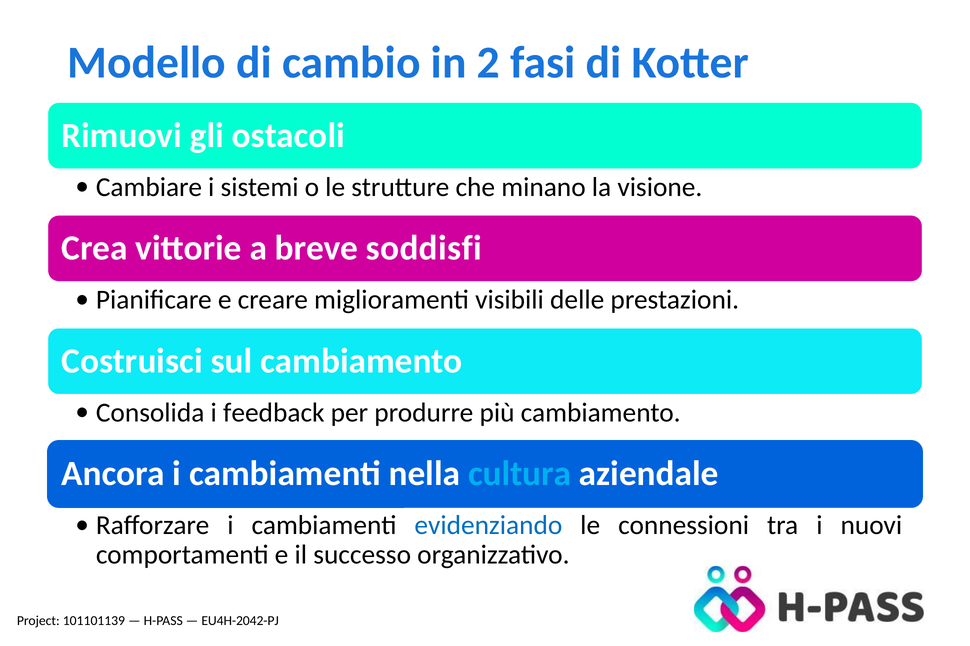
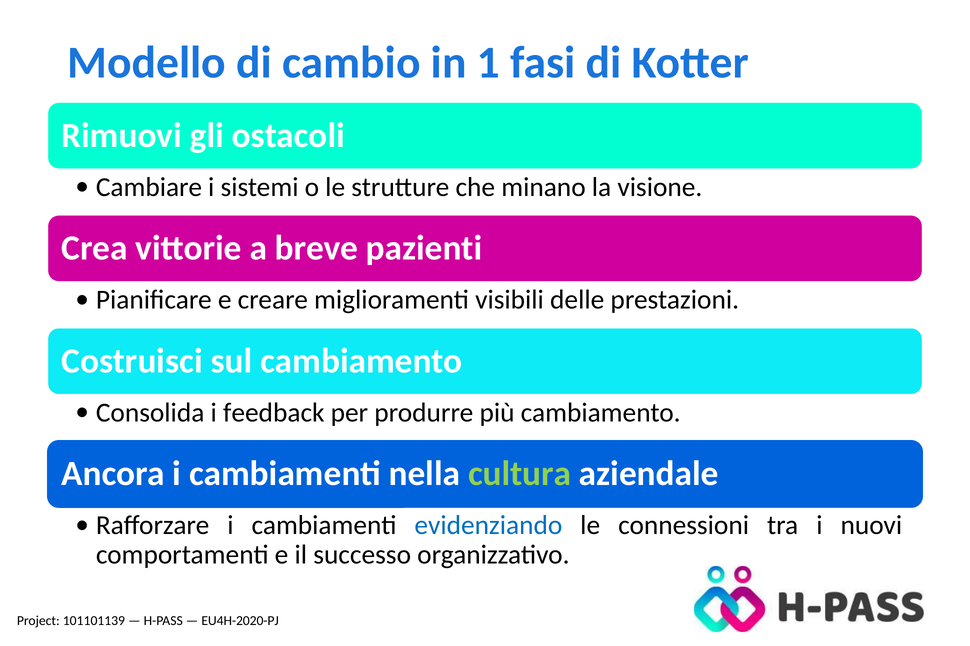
2: 2 -> 1
soddisfi: soddisfi -> pazienti
cultura colour: light blue -> light green
EU4H-2042-PJ: EU4H-2042-PJ -> EU4H-2020-PJ
